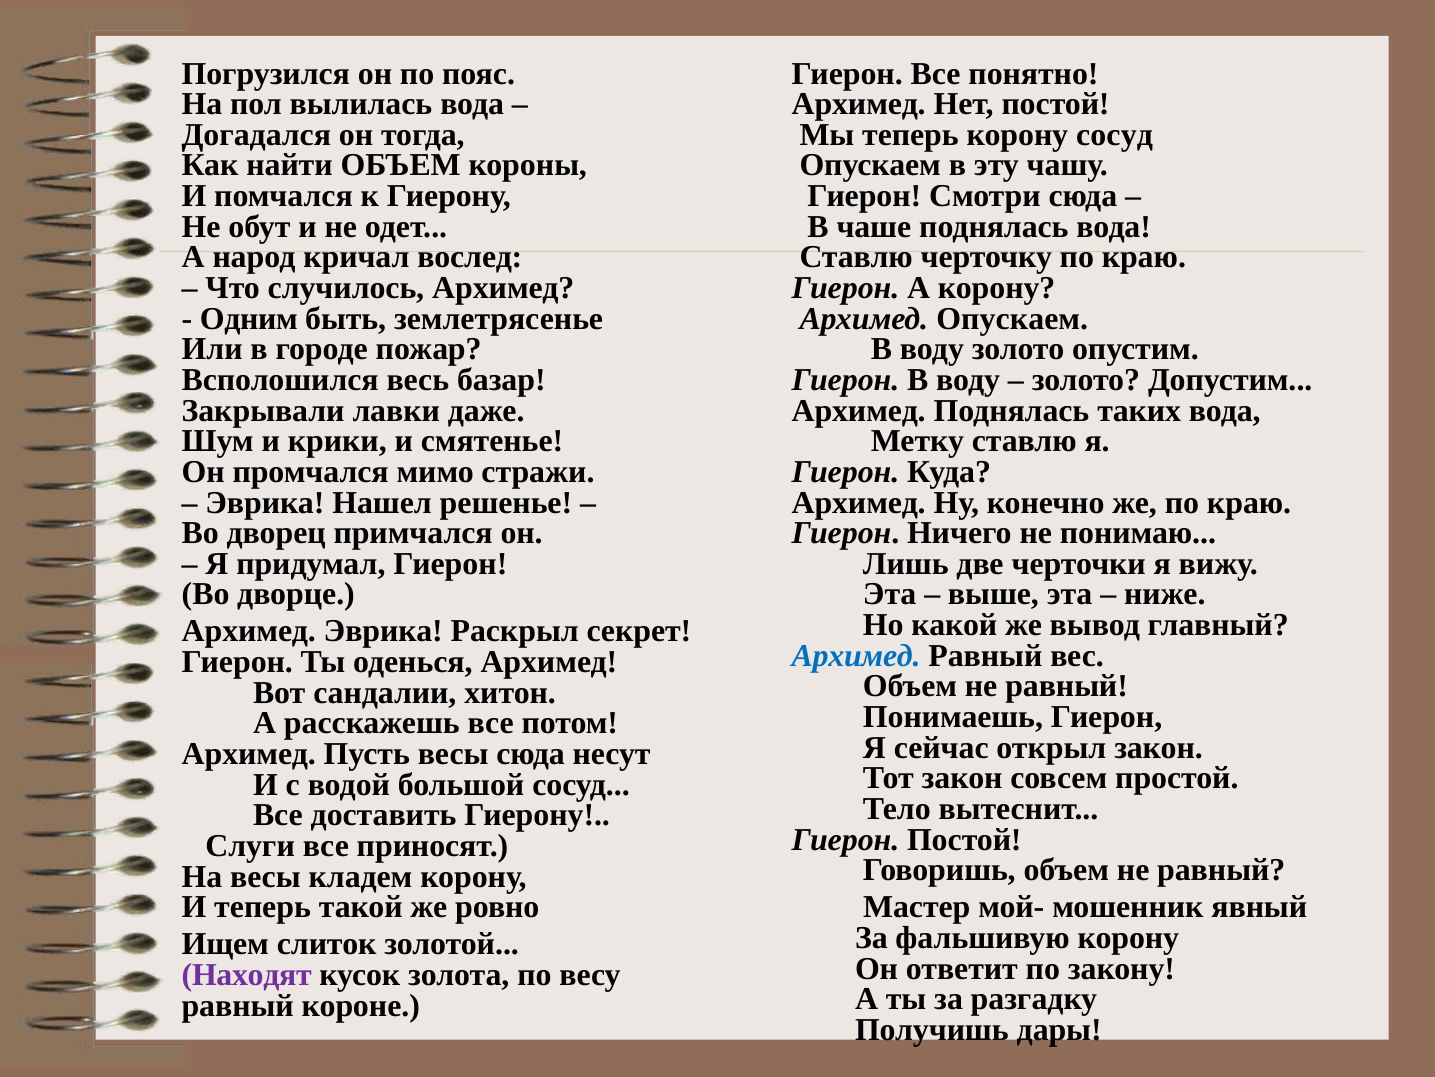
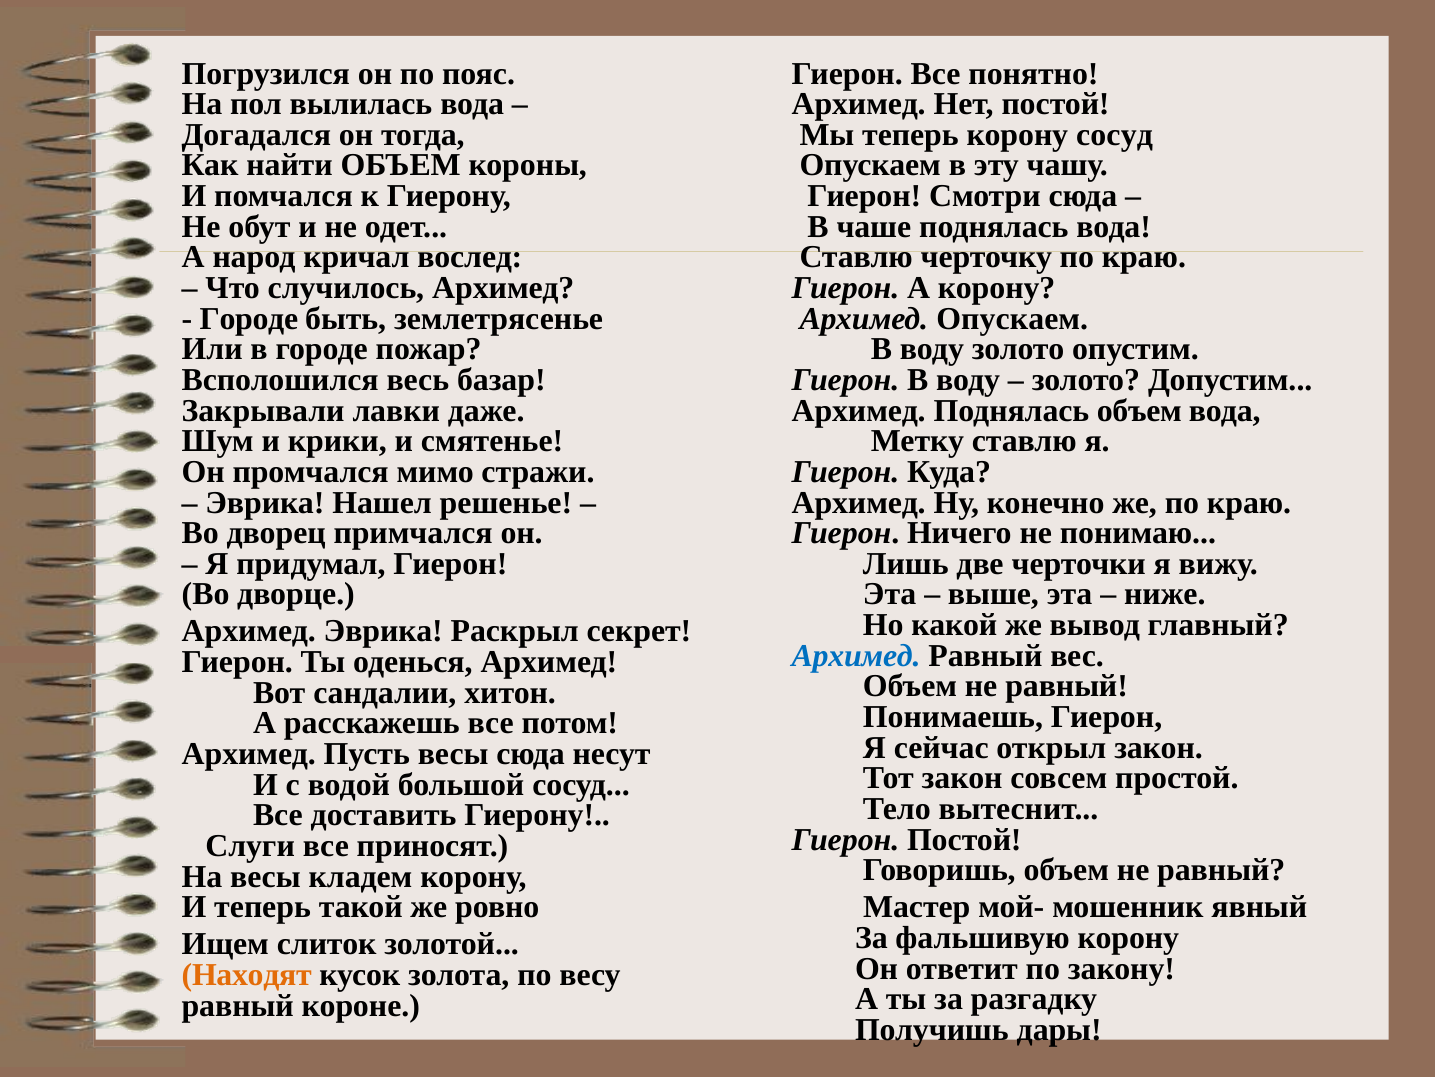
Одним at (249, 318): Одним -> Городе
Поднялась таких: таких -> объем
Находят colour: purple -> orange
